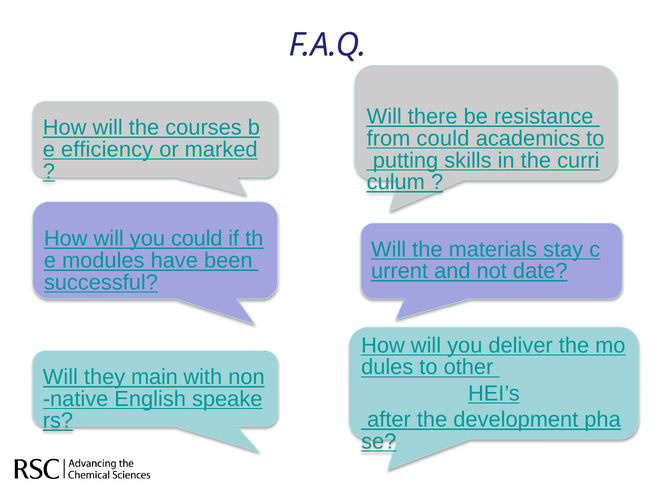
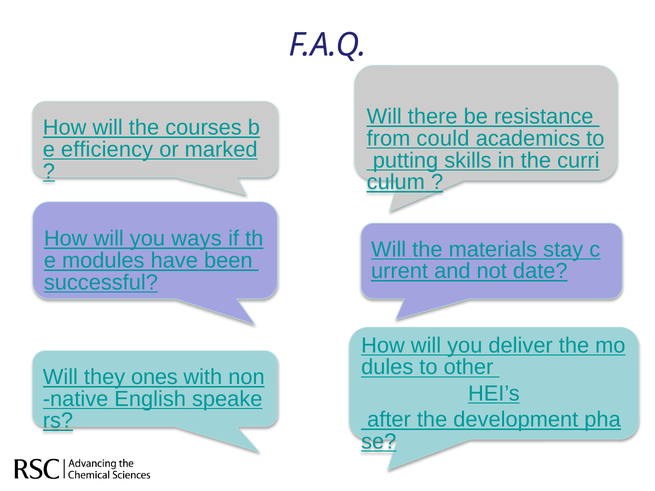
you could: could -> ways
main: main -> ones
